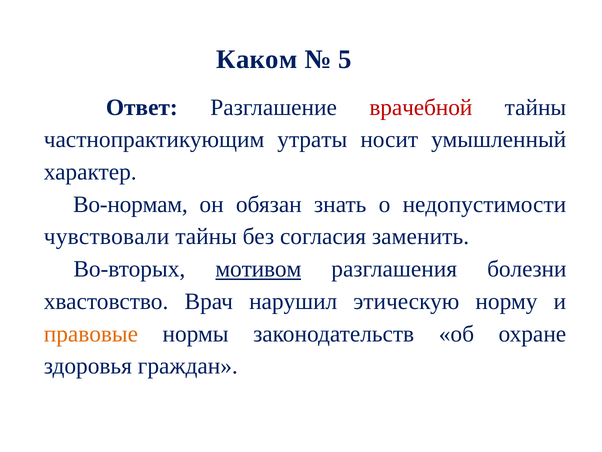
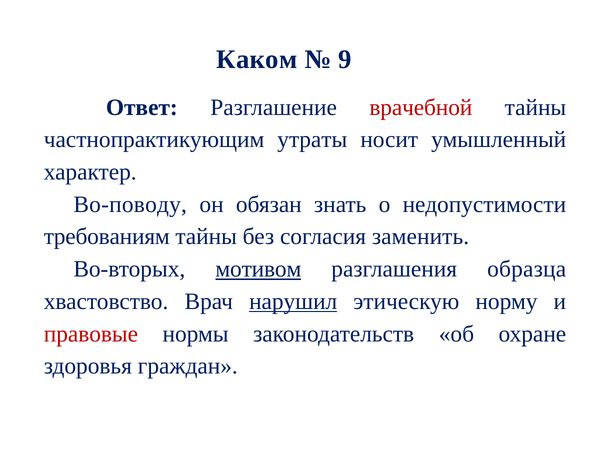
5: 5 -> 9
Во-нормам: Во-нормам -> Во-поводу
чувствовали: чувствовали -> требованиям
болезни: болезни -> образца
нарушил underline: none -> present
правовые colour: orange -> red
